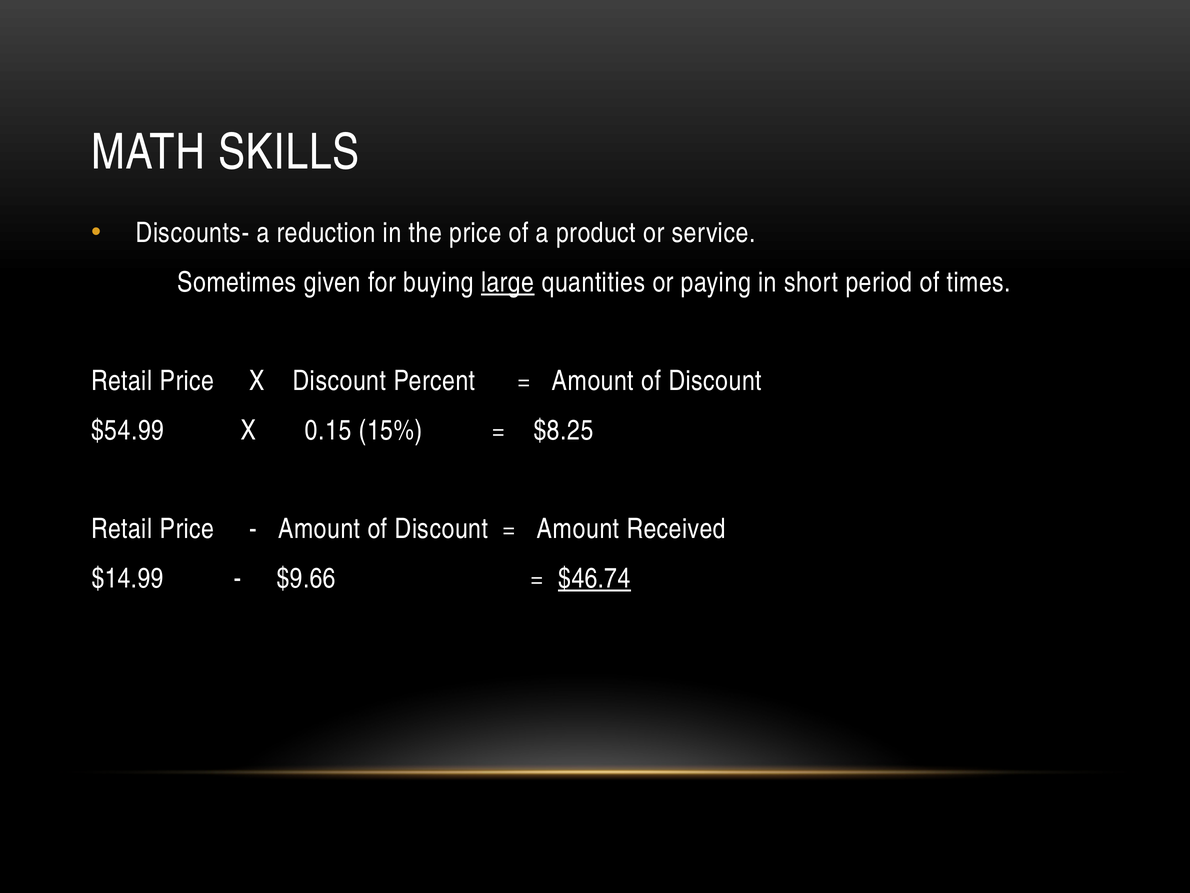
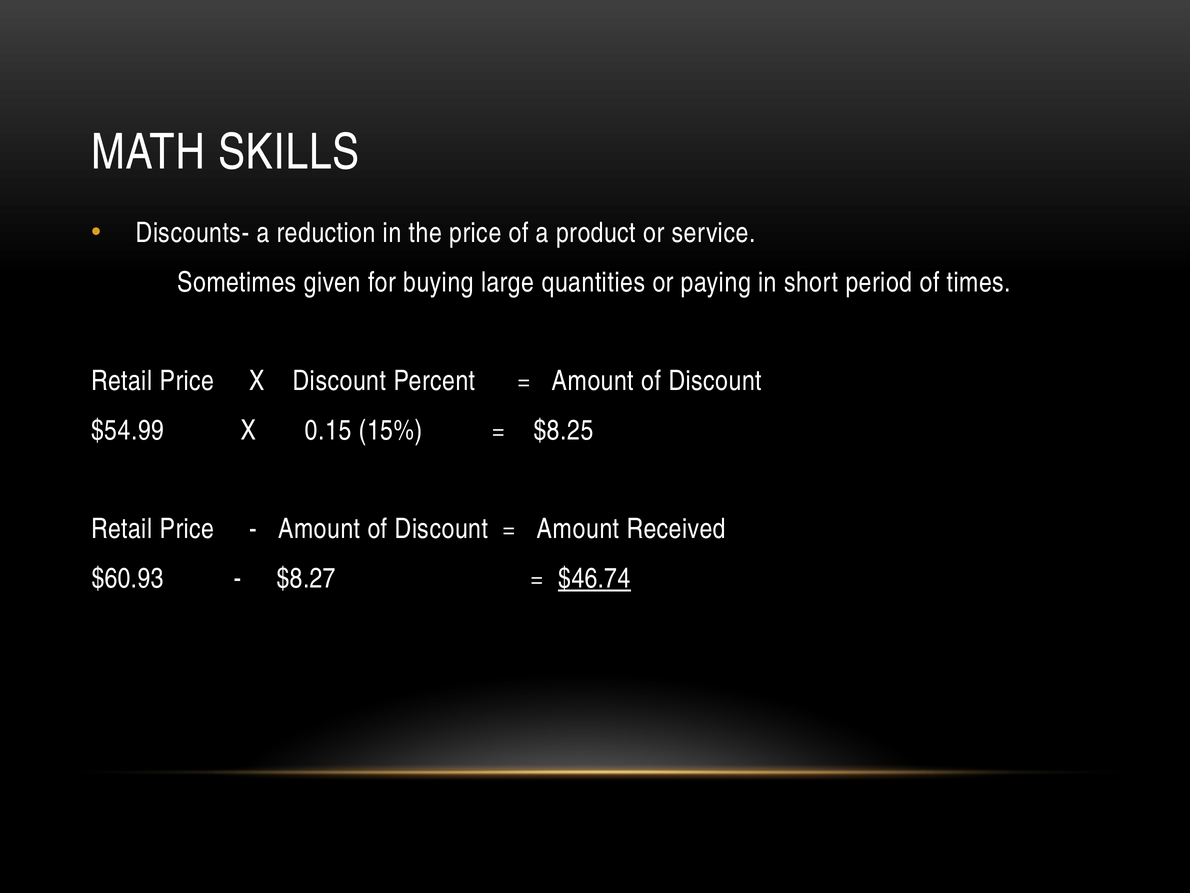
large underline: present -> none
$14.99: $14.99 -> $60.93
$9.66: $9.66 -> $8.27
